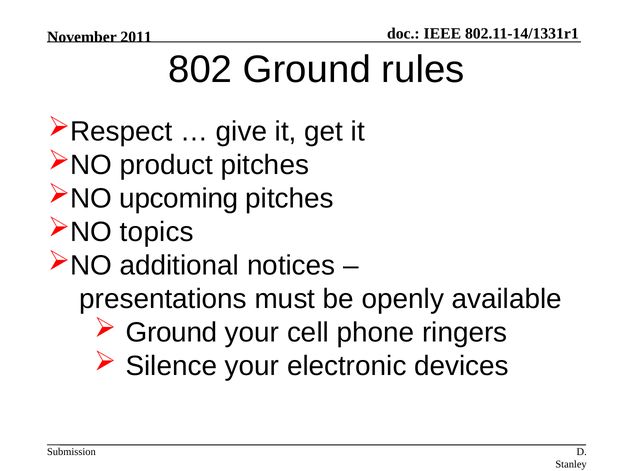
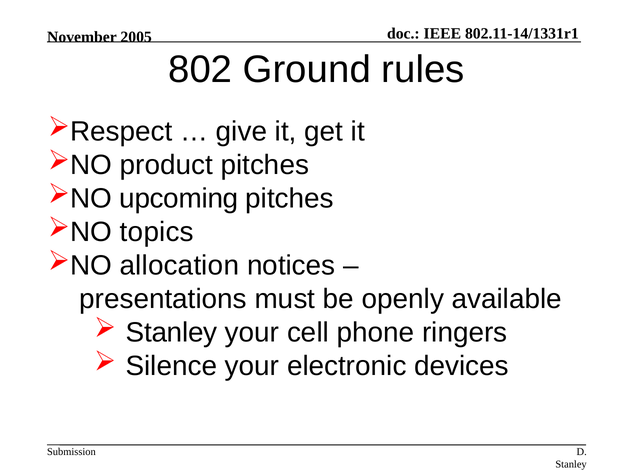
2011: 2011 -> 2005
additional: additional -> allocation
Ground at (172, 333): Ground -> Stanley
